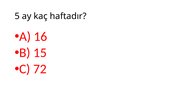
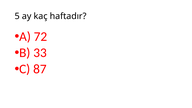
16: 16 -> 72
15: 15 -> 33
72: 72 -> 87
